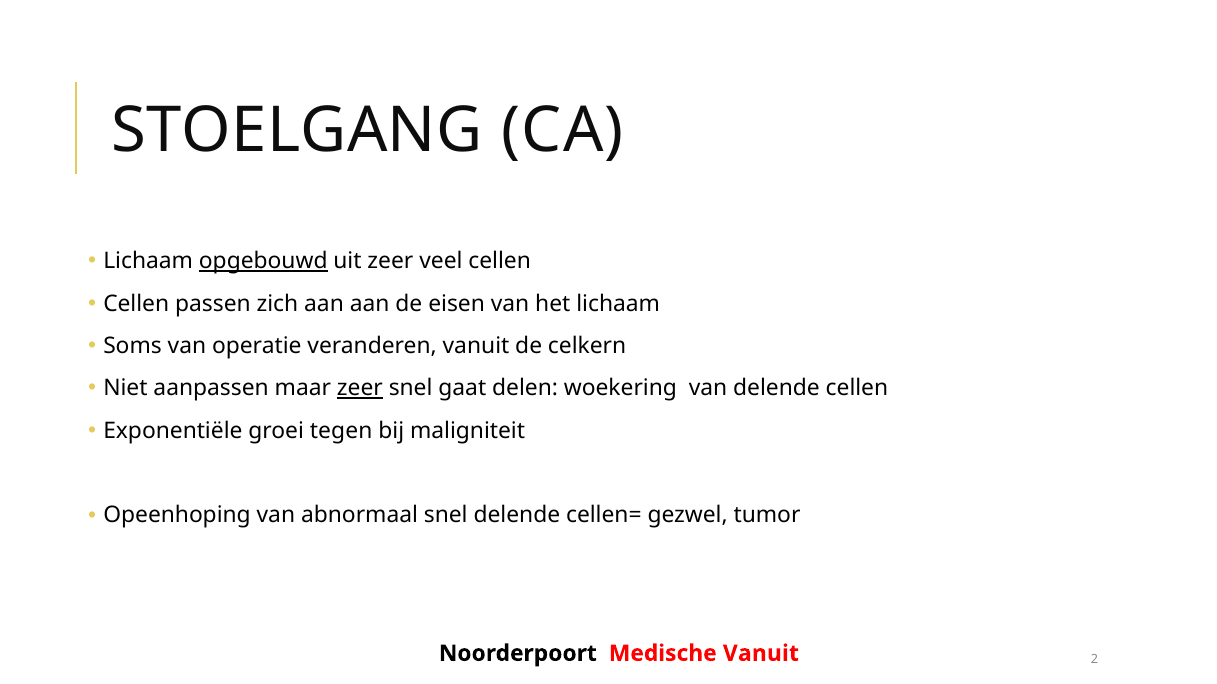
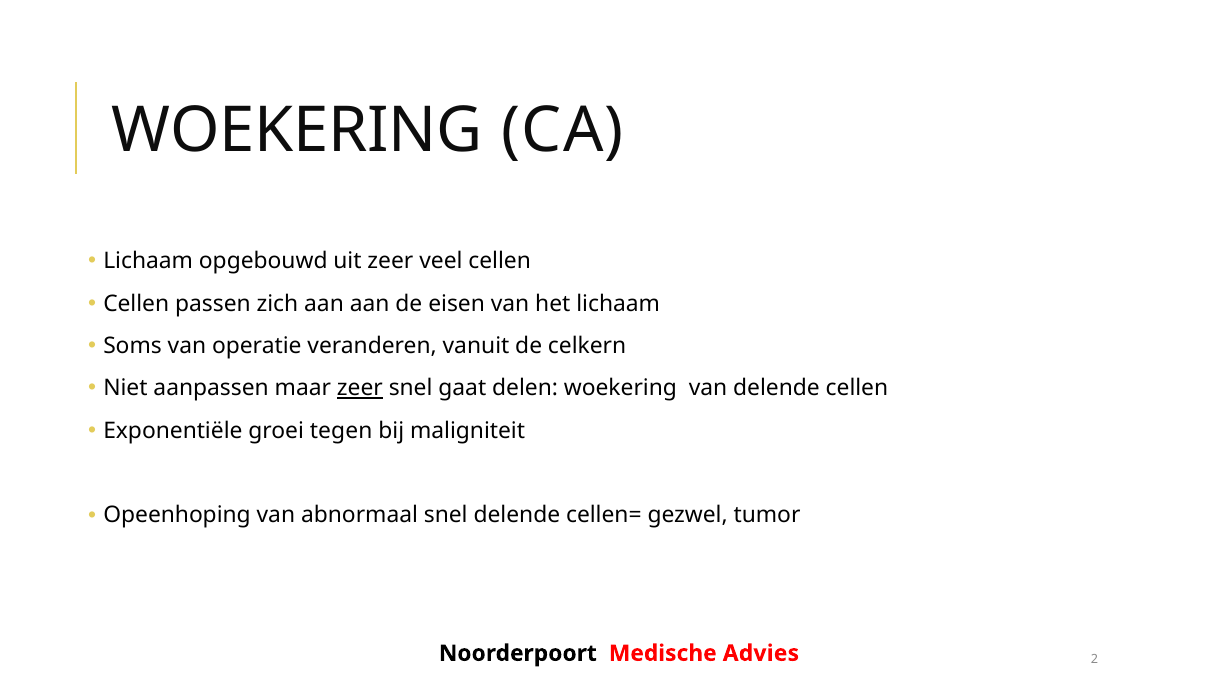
STOELGANG at (297, 131): STOELGANG -> WOEKERING
opgebouwd underline: present -> none
Medische Vanuit: Vanuit -> Advies
